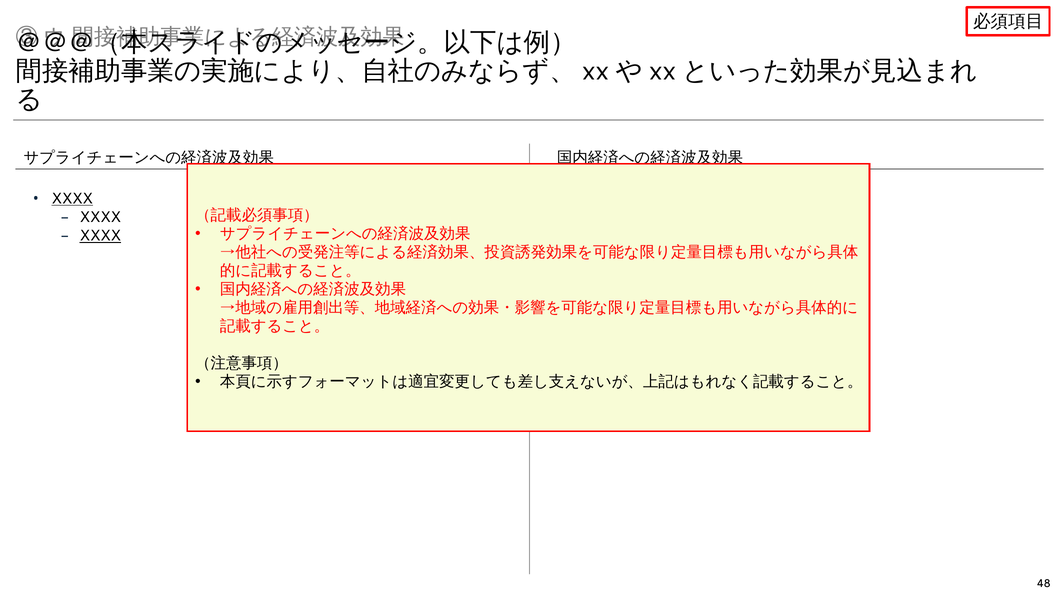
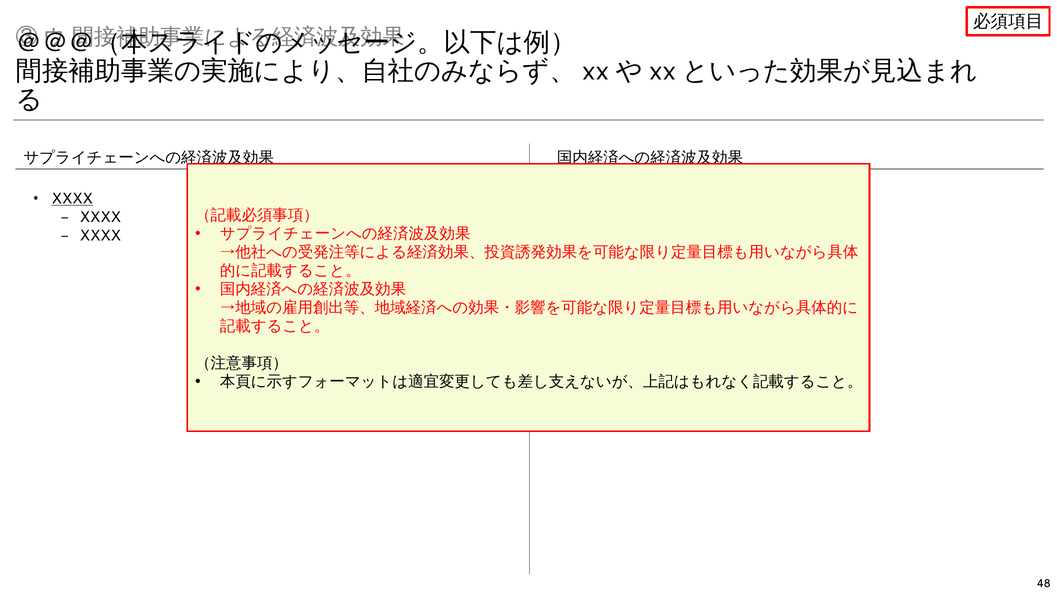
XXXX at (100, 236) underline: present -> none
